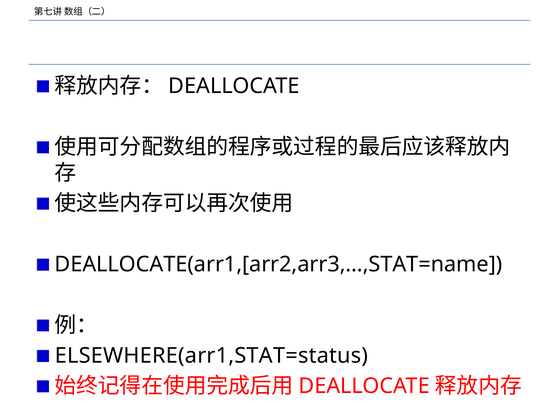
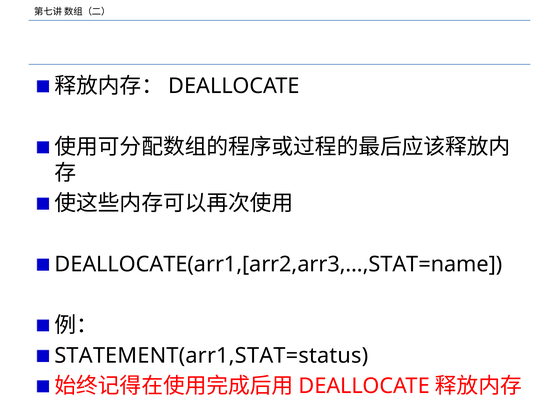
ELSEWHERE(arr1,STAT=status: ELSEWHERE(arr1,STAT=status -> STATEMENT(arr1,STAT=status
